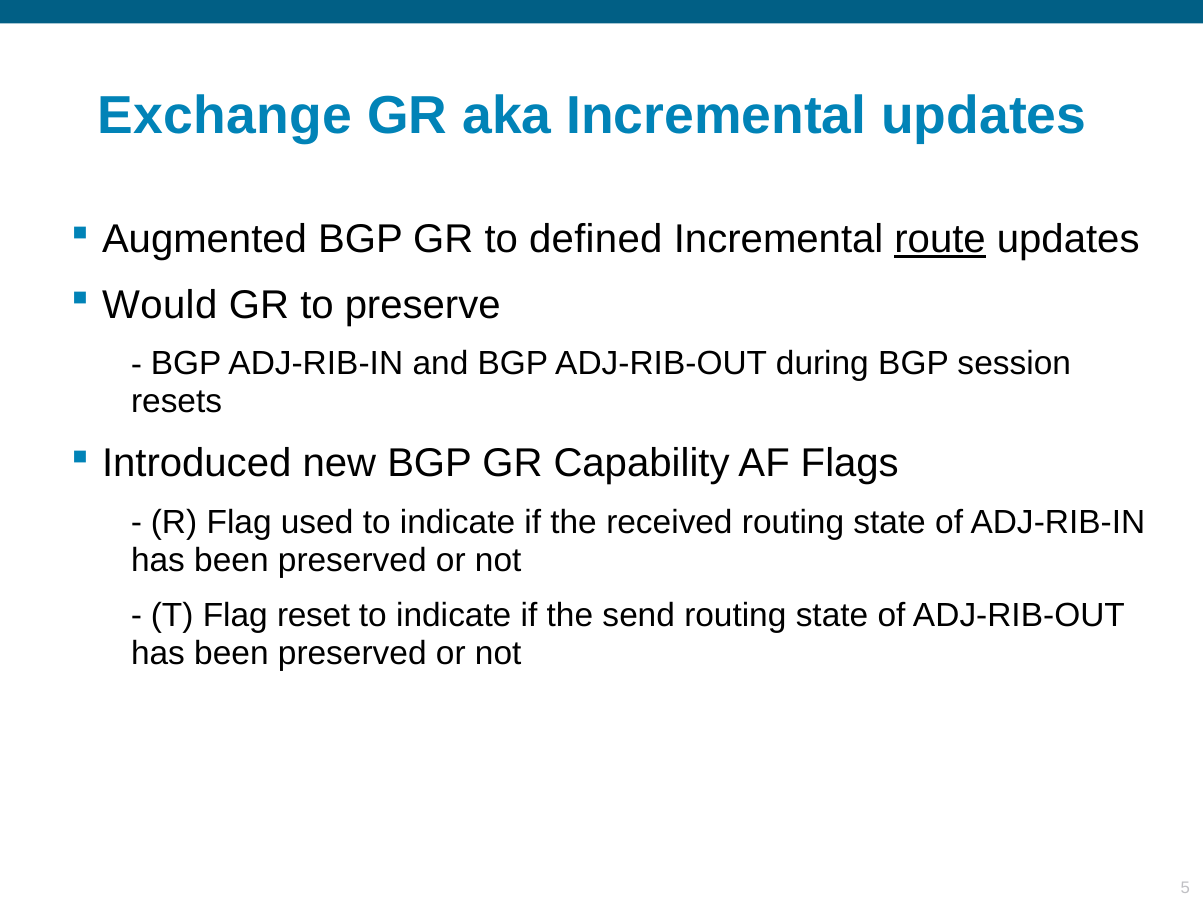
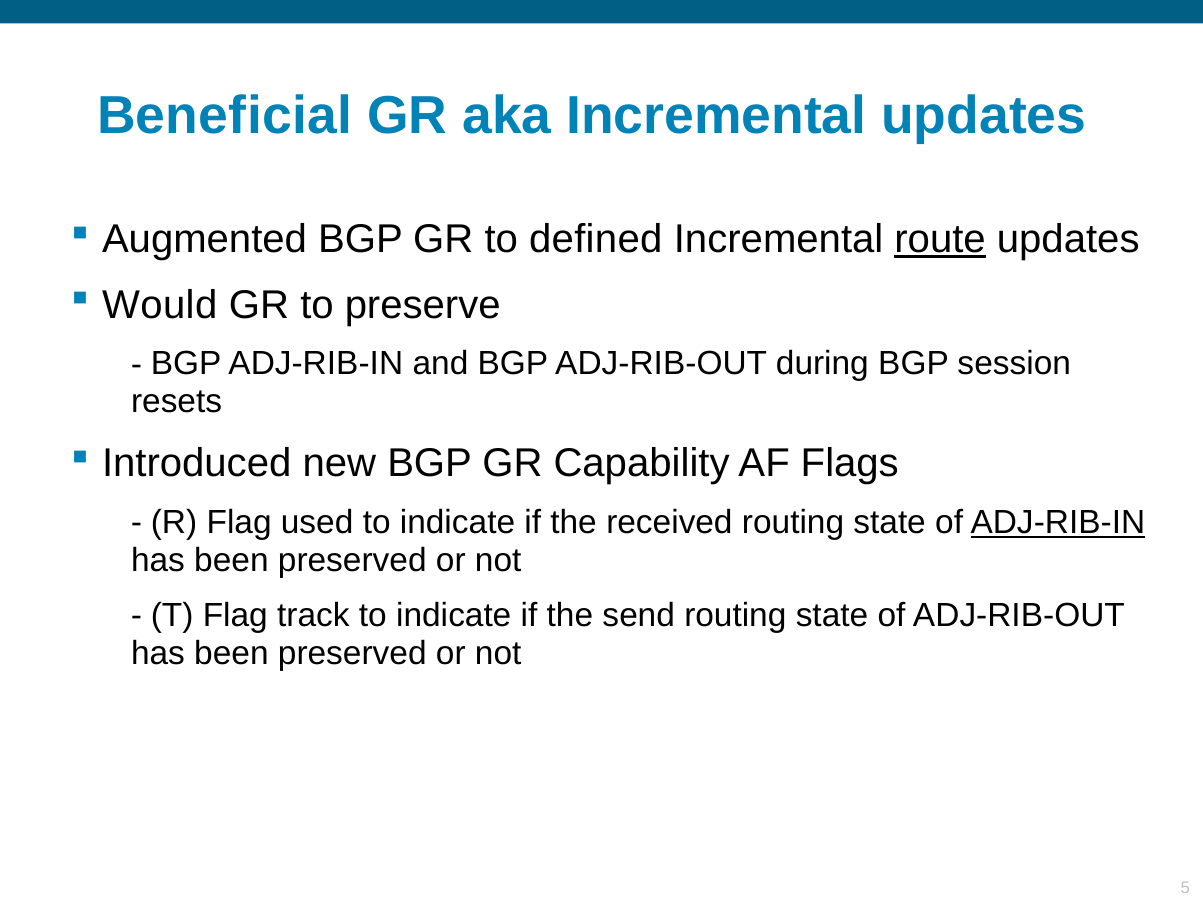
Exchange: Exchange -> Beneficial
ADJ-RIB-IN at (1058, 522) underline: none -> present
reset: reset -> track
